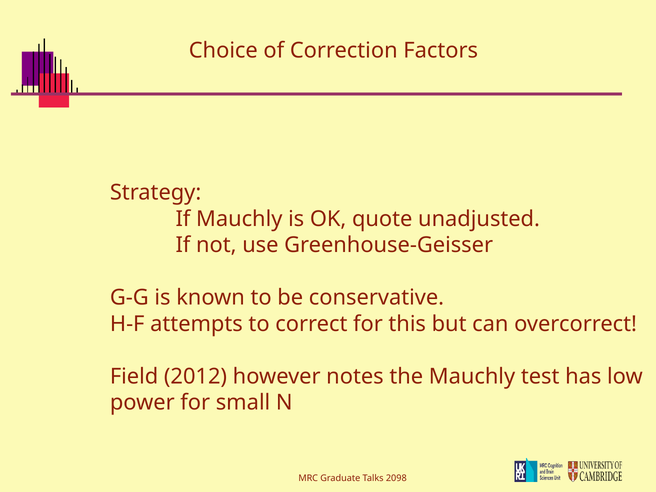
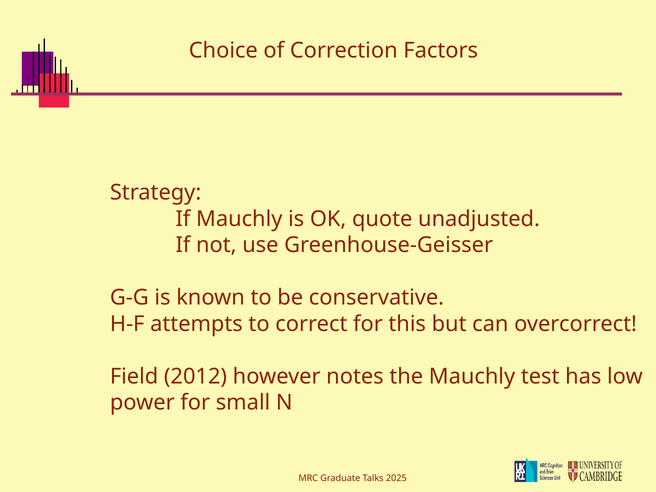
2098: 2098 -> 2025
